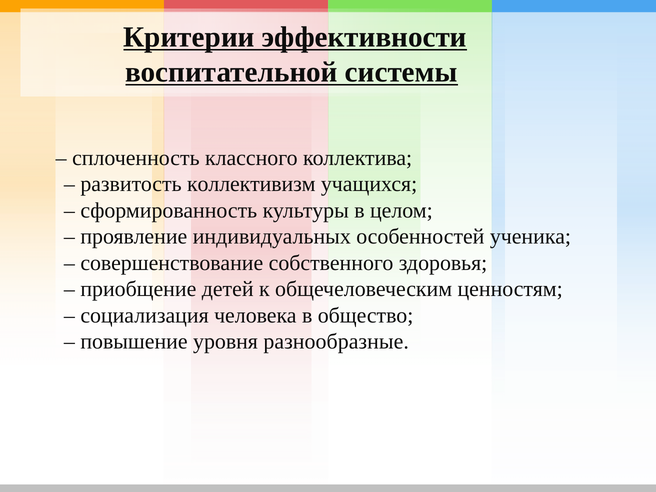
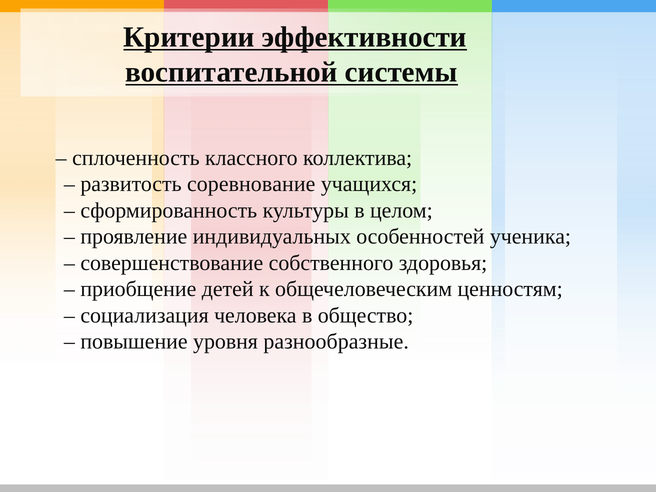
коллективизм: коллективизм -> соревнование
